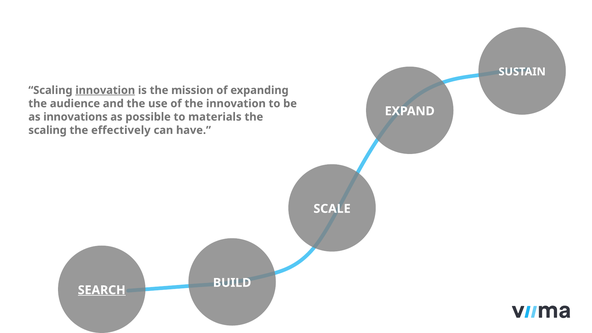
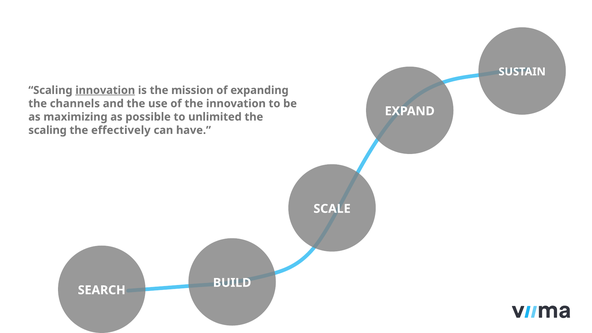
audience: audience -> channels
innovations: innovations -> maximizing
materials: materials -> unlimited
SEARCH underline: present -> none
